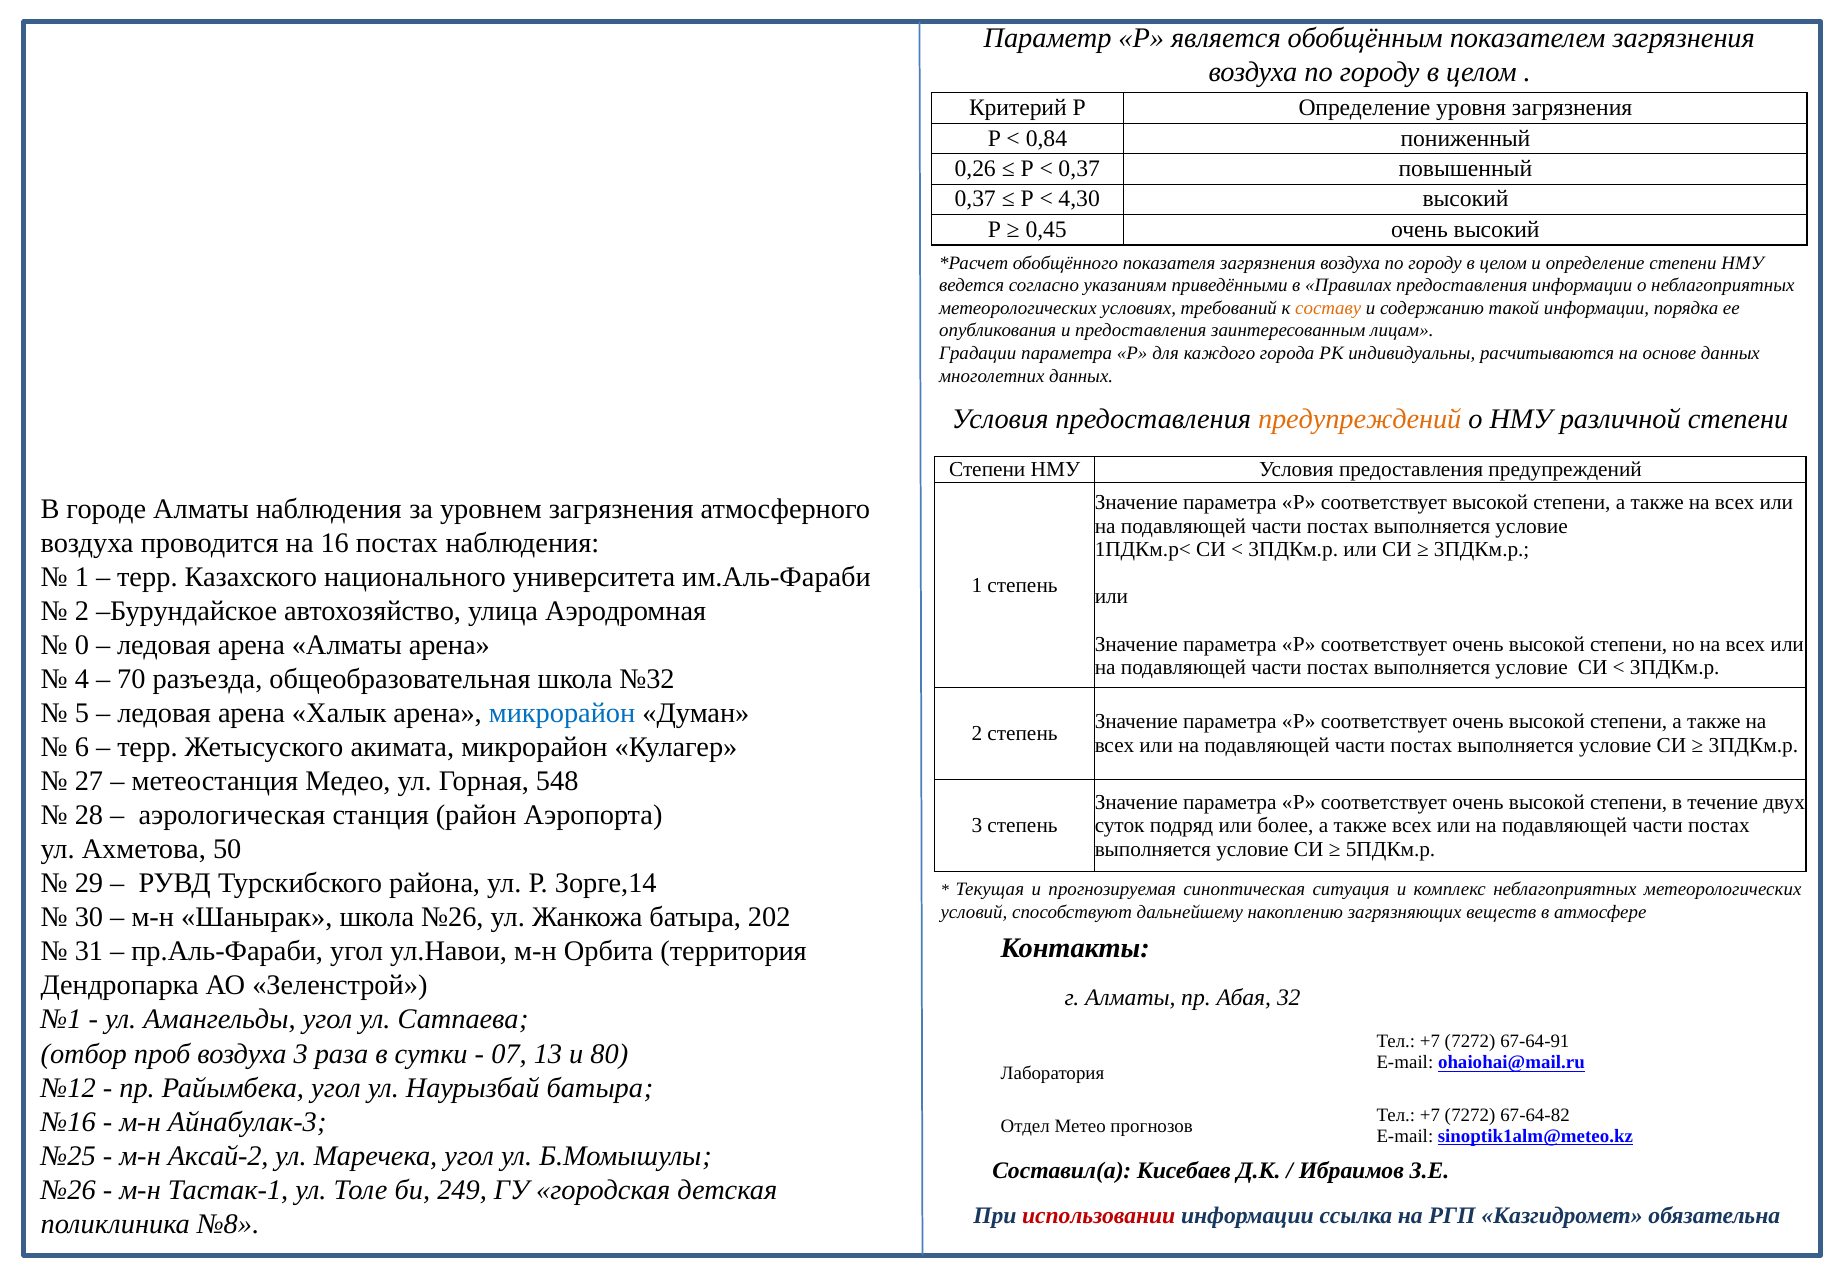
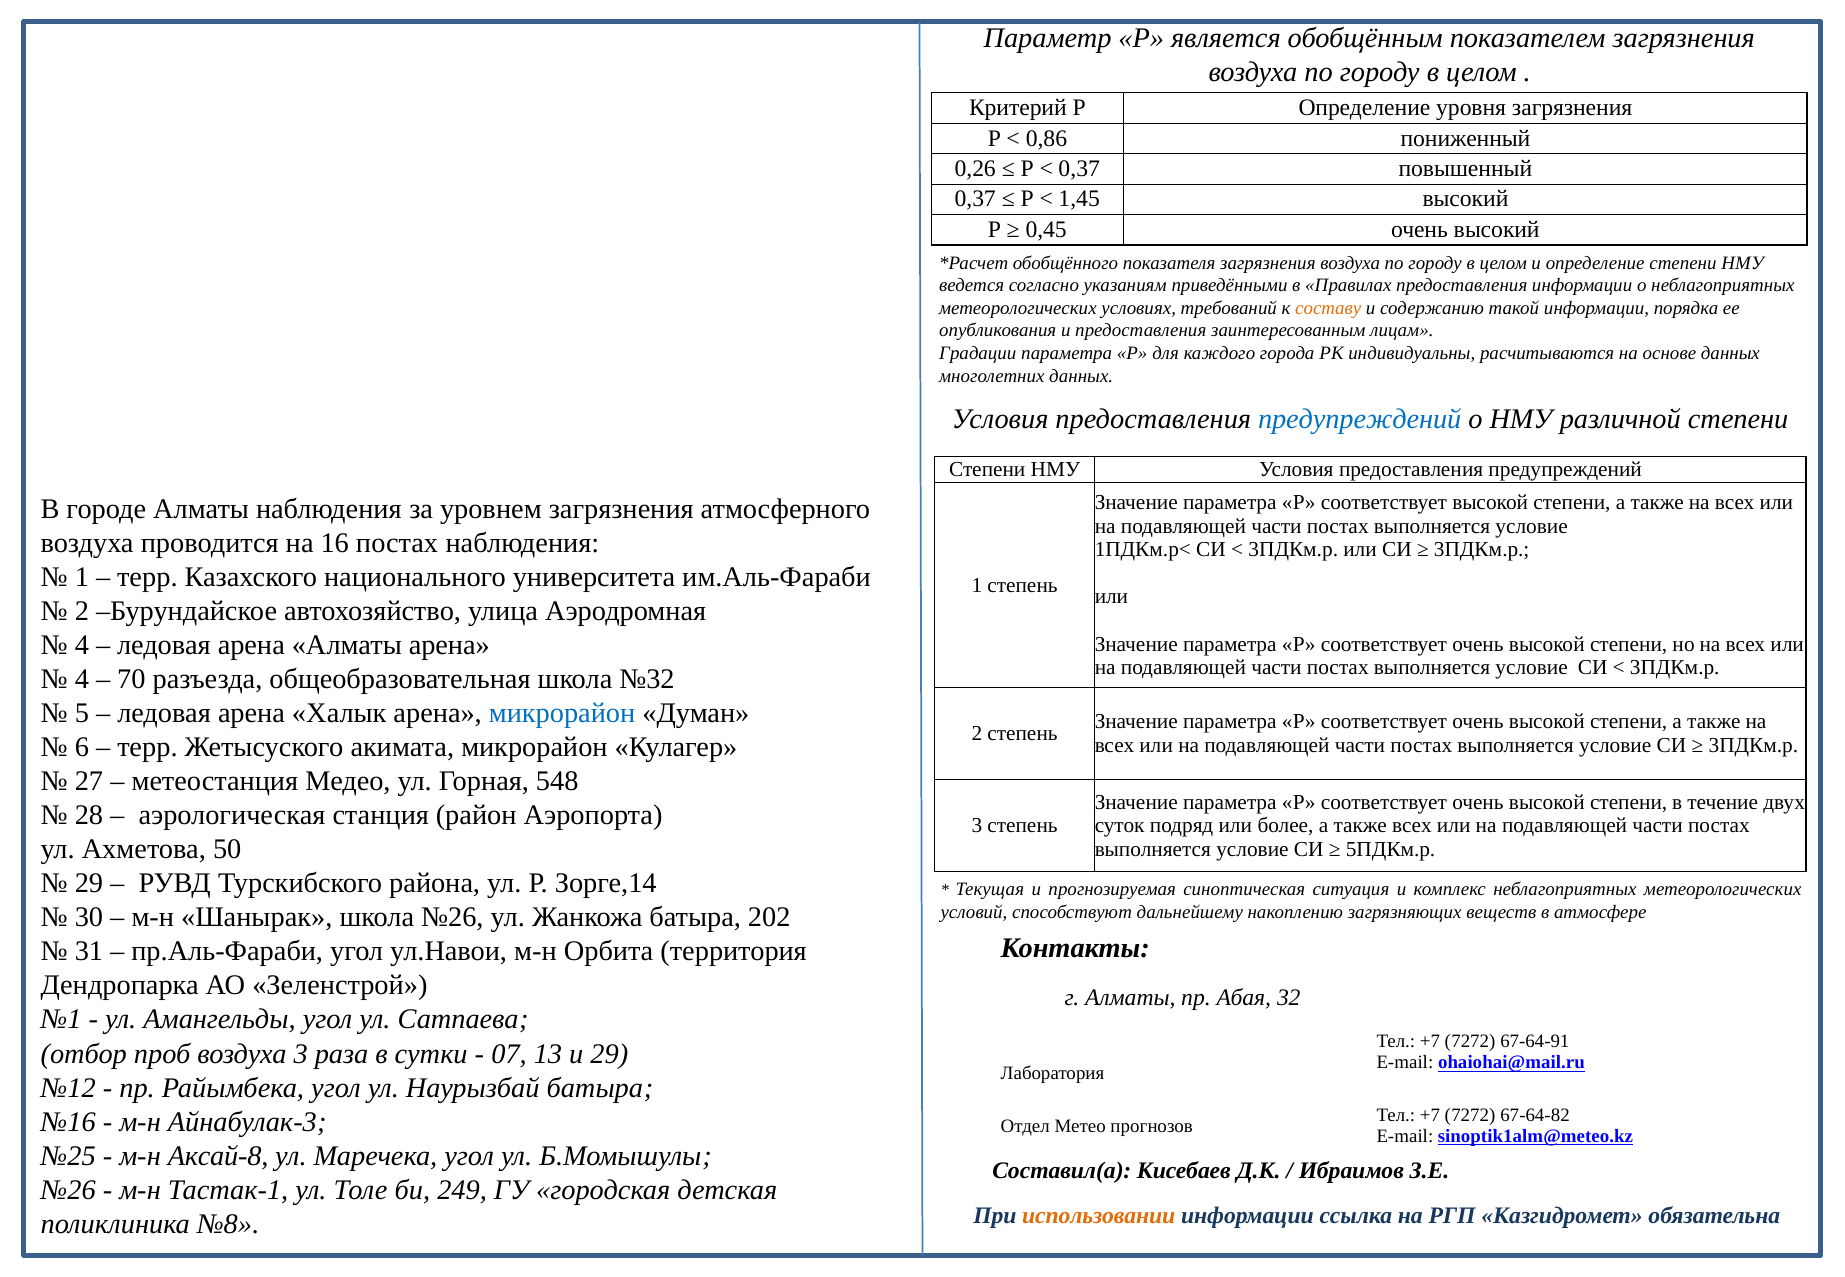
0,84: 0,84 -> 0,86
4,30: 4,30 -> 1,45
предупреждений at (1360, 420) colour: orange -> blue
0 at (82, 645): 0 -> 4
и 80: 80 -> 29
Аксай-2: Аксай-2 -> Аксай-8
использовании colour: red -> orange
